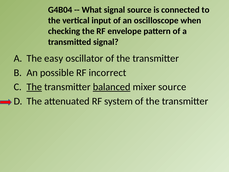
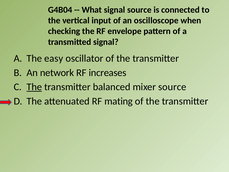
possible: possible -> network
incorrect: incorrect -> increases
balanced underline: present -> none
system: system -> mating
